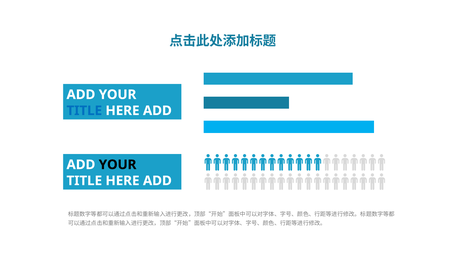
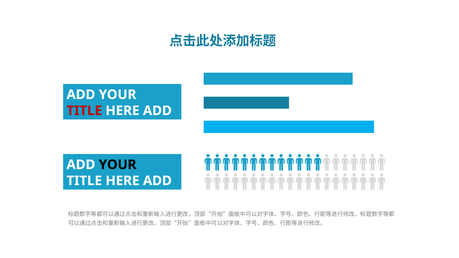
TITLE at (84, 111) colour: blue -> red
